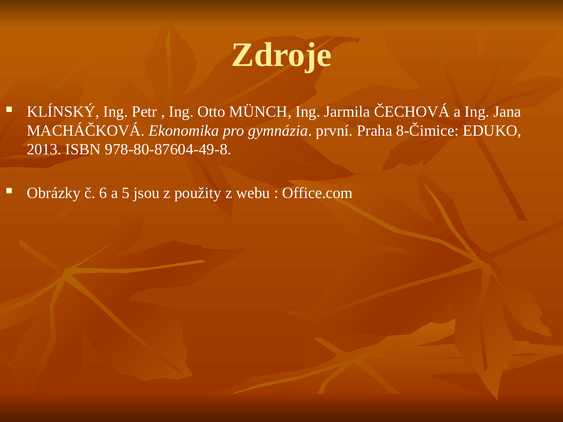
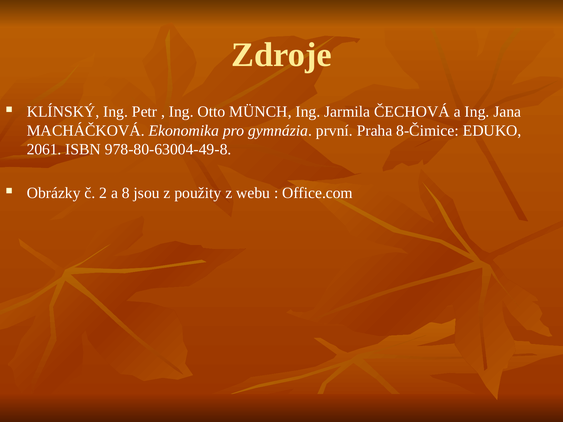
2013: 2013 -> 2061
978-80-87604-49-8: 978-80-87604-49-8 -> 978-80-63004-49-8
6: 6 -> 2
5: 5 -> 8
